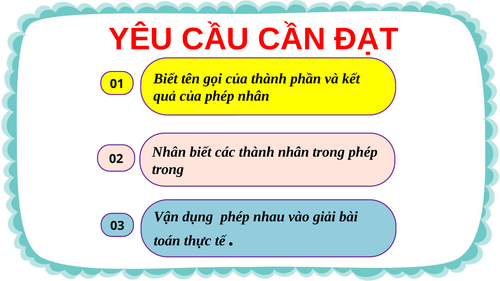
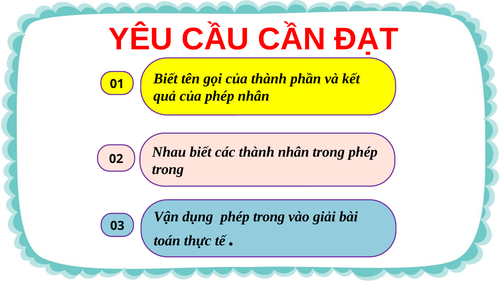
Nhân at (169, 152): Nhân -> Nhau
dụng phép nhau: nhau -> trong
